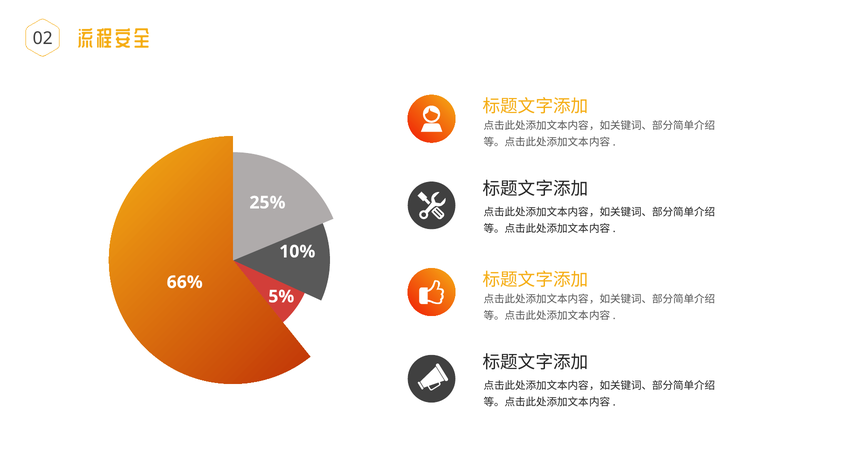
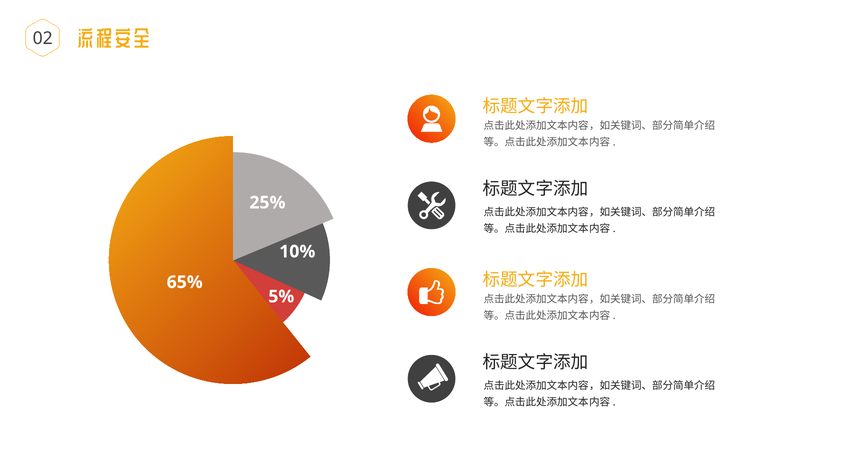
66%: 66% -> 65%
